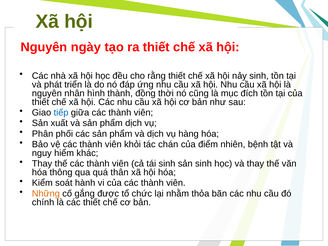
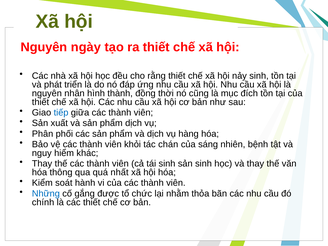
điểm: điểm -> sáng
thân: thân -> nhất
Những colour: orange -> blue
